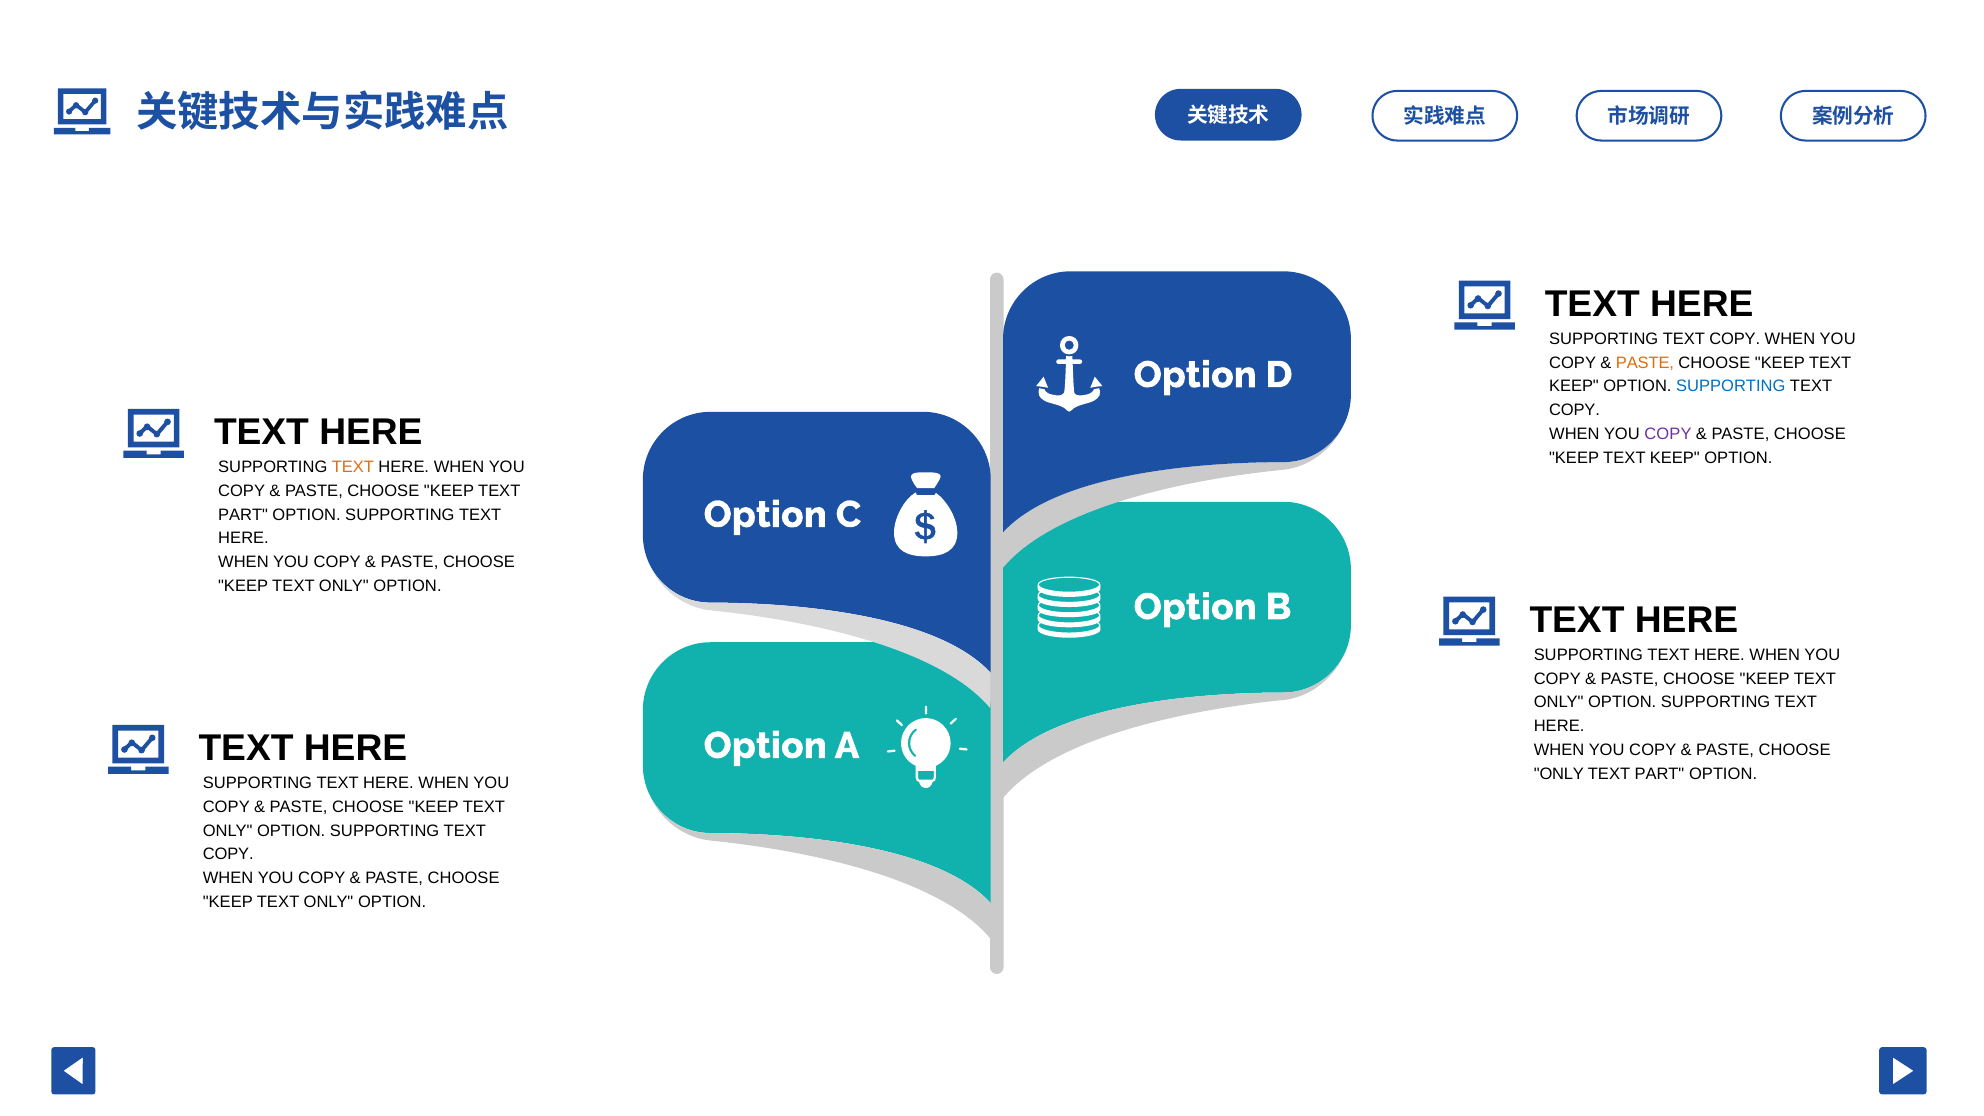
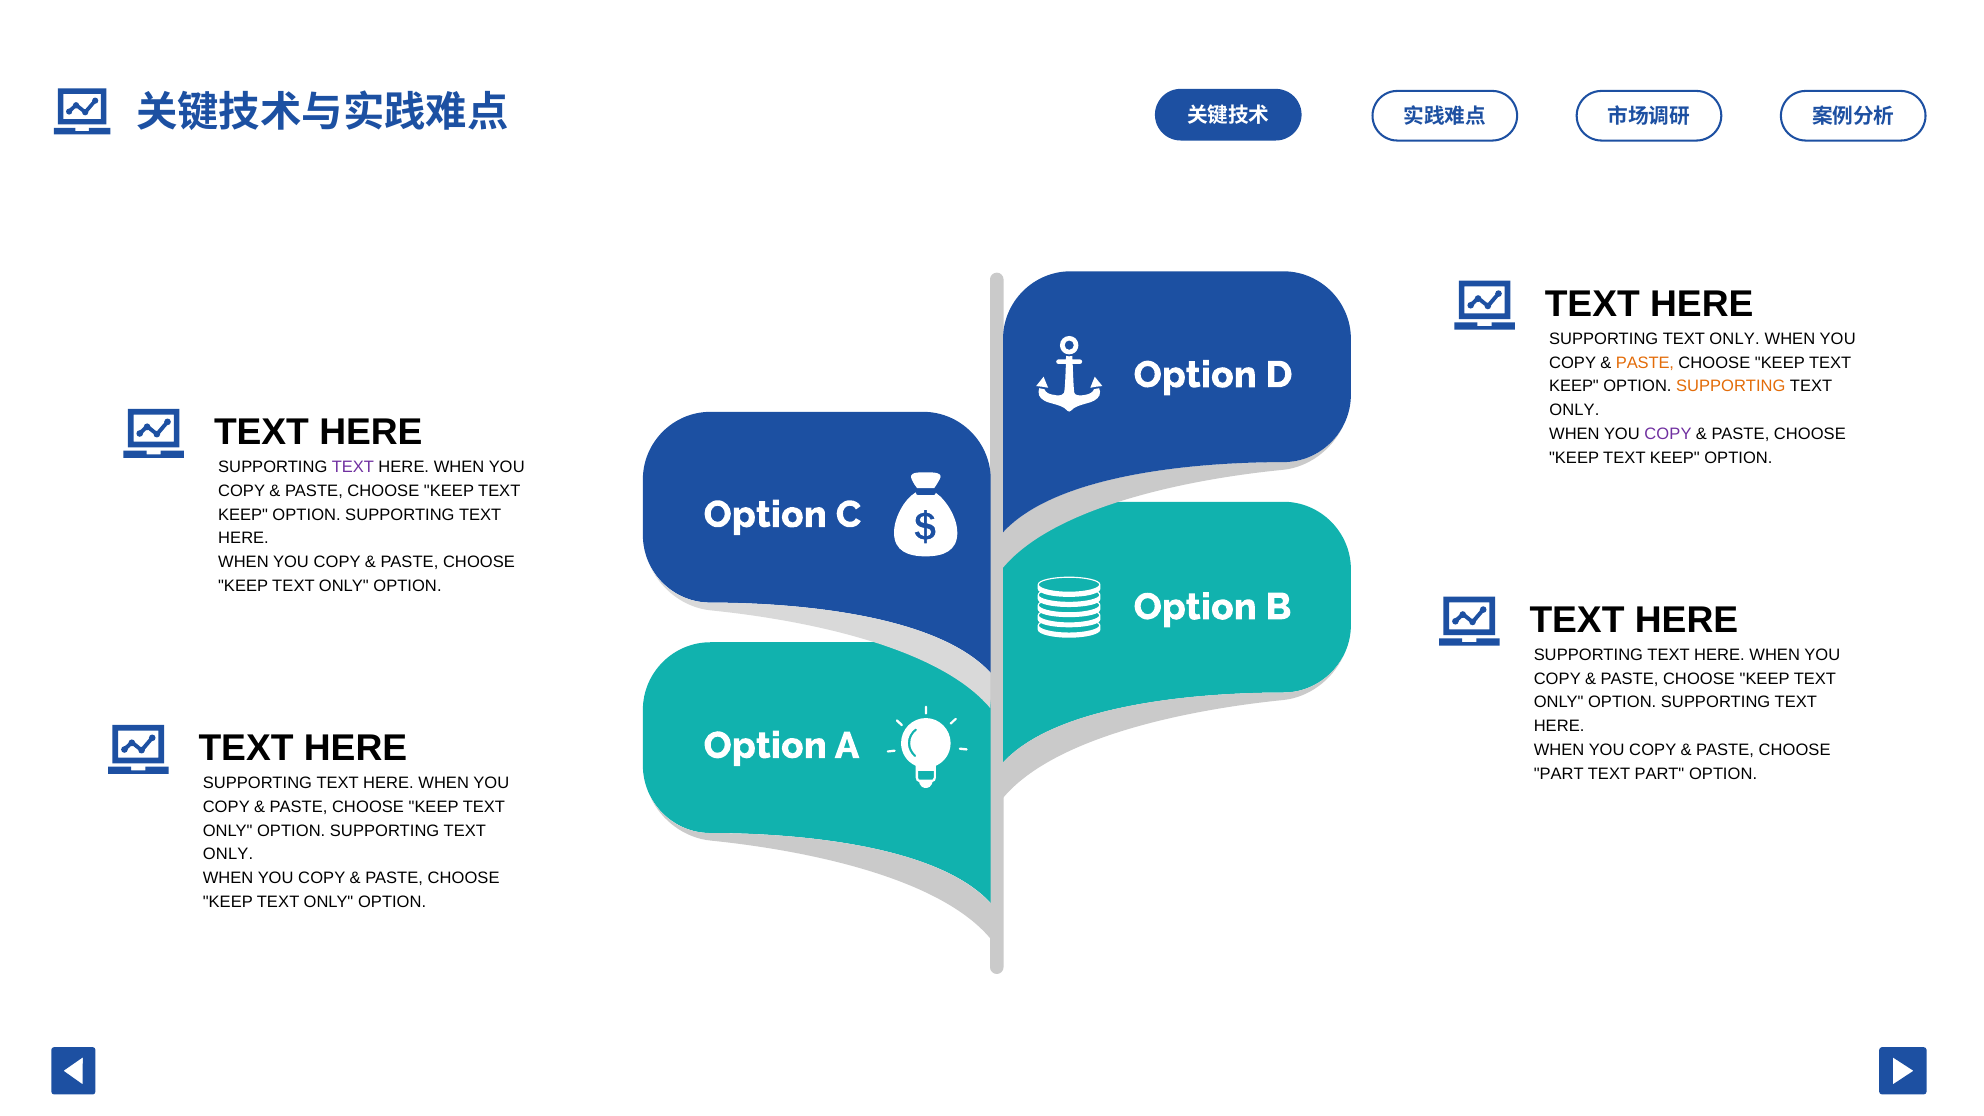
COPY at (1735, 339): COPY -> ONLY
SUPPORTING at (1731, 386) colour: blue -> orange
COPY at (1575, 410): COPY -> ONLY
TEXT at (353, 467) colour: orange -> purple
PART at (243, 515): PART -> KEEP
ONLY at (1559, 774): ONLY -> PART
COPY at (228, 854): COPY -> ONLY
